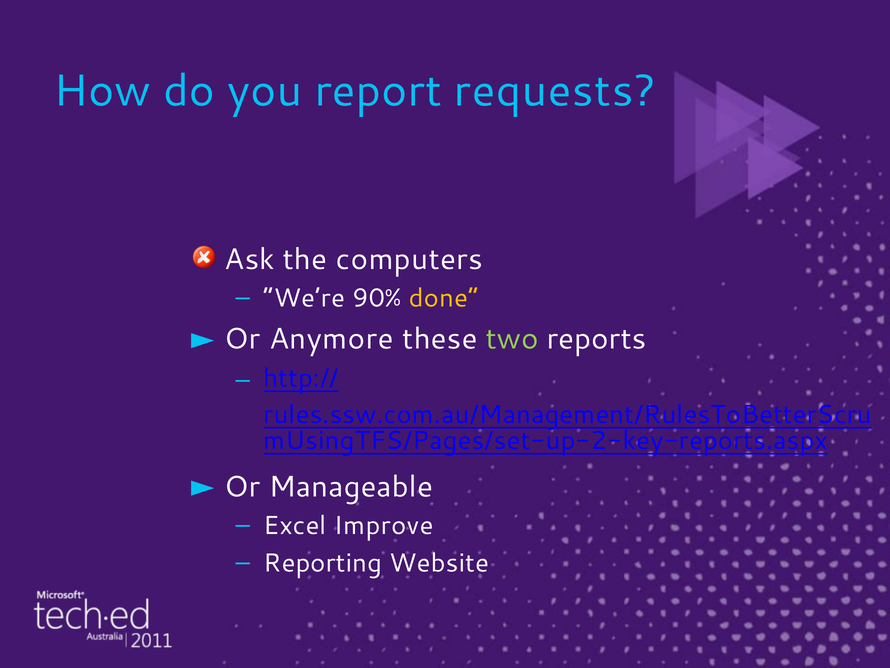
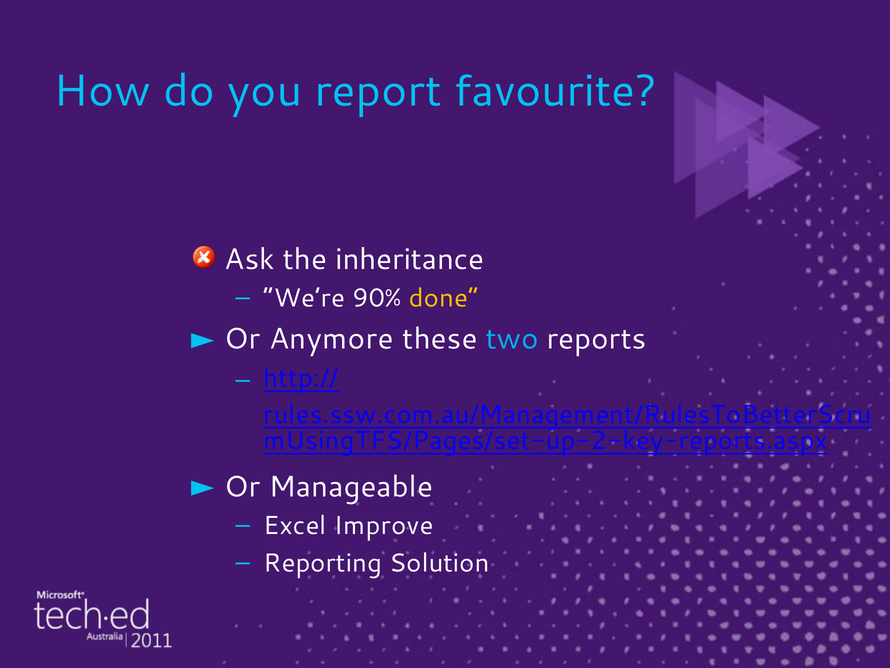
requests: requests -> favourite
computers: computers -> inheritance
two colour: light green -> light blue
Website: Website -> Solution
